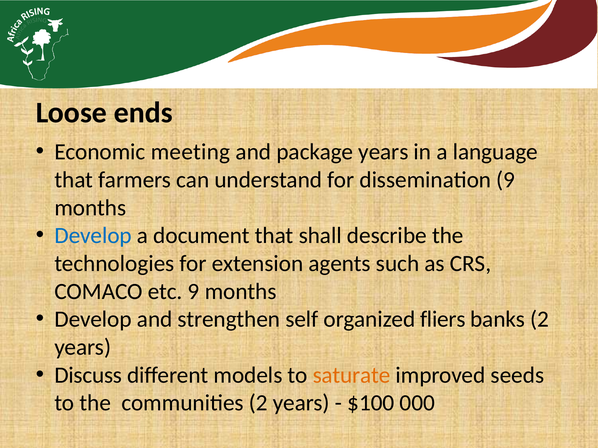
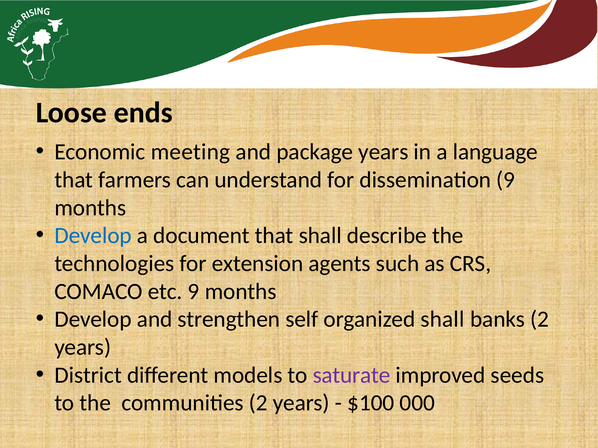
organized fliers: fliers -> shall
Discuss: Discuss -> District
saturate colour: orange -> purple
